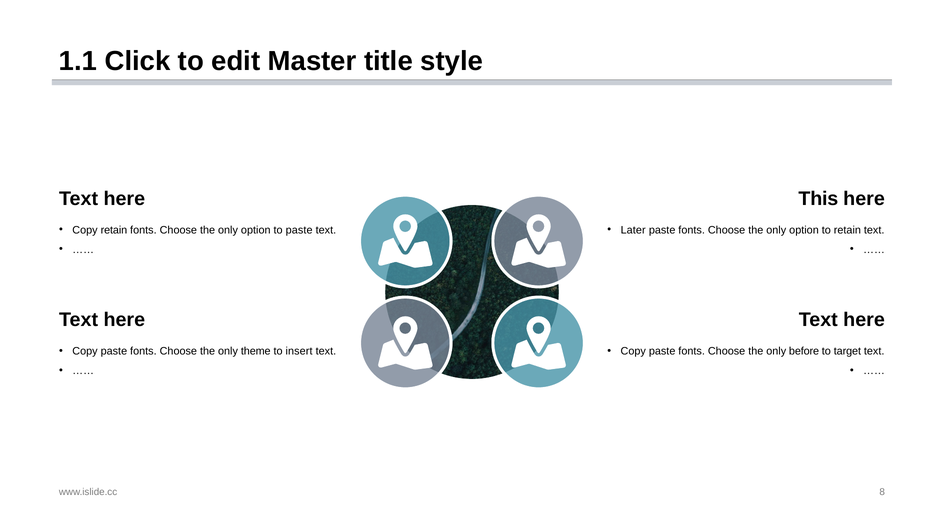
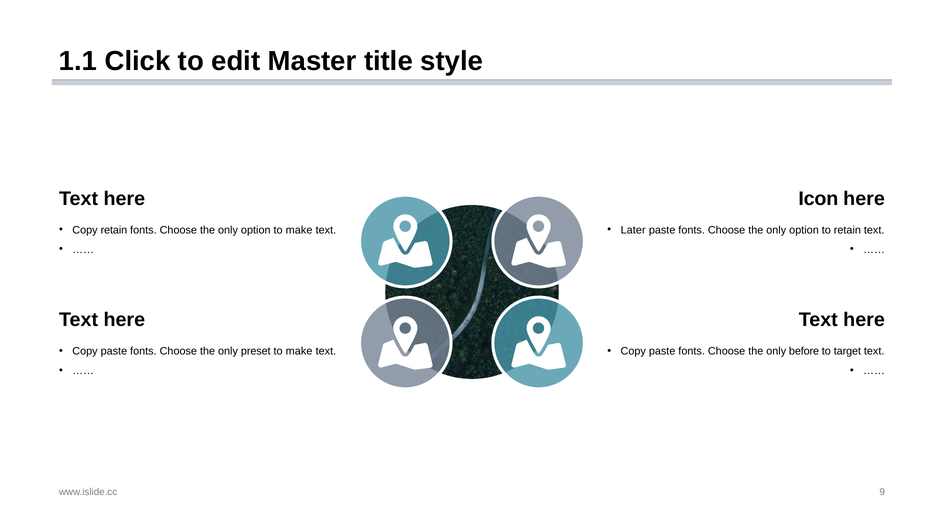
This: This -> Icon
option to paste: paste -> make
theme: theme -> preset
insert at (299, 351): insert -> make
8: 8 -> 9
